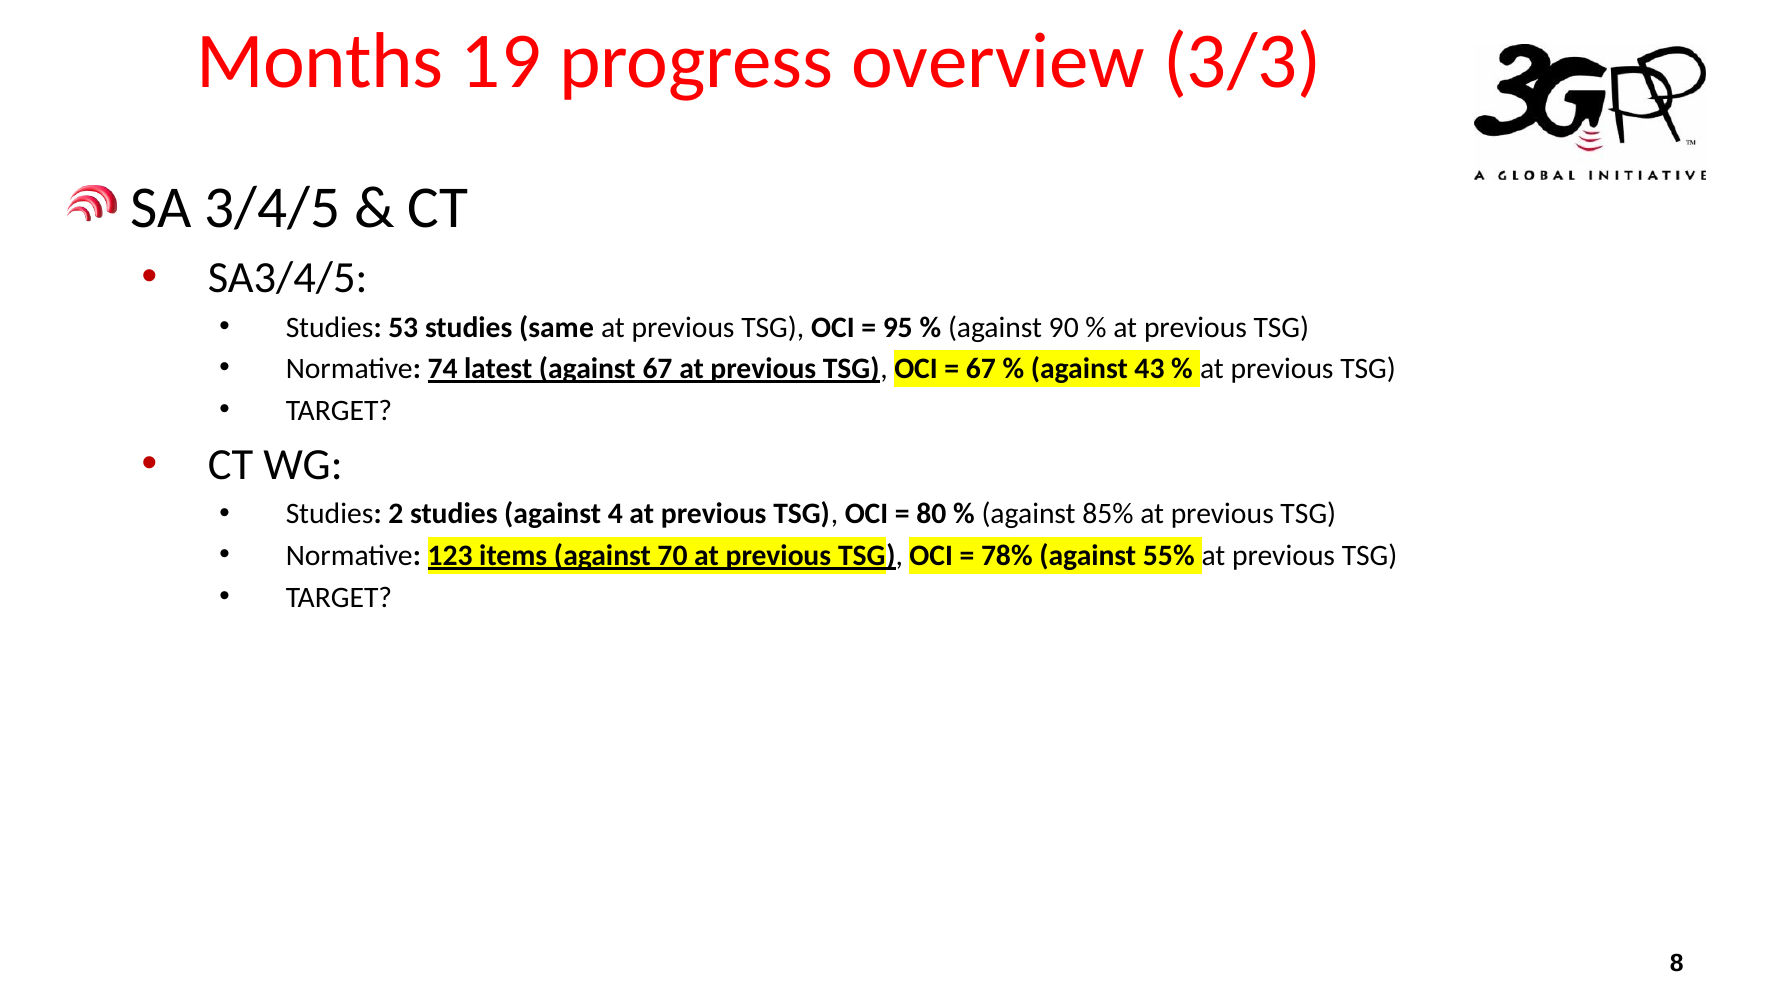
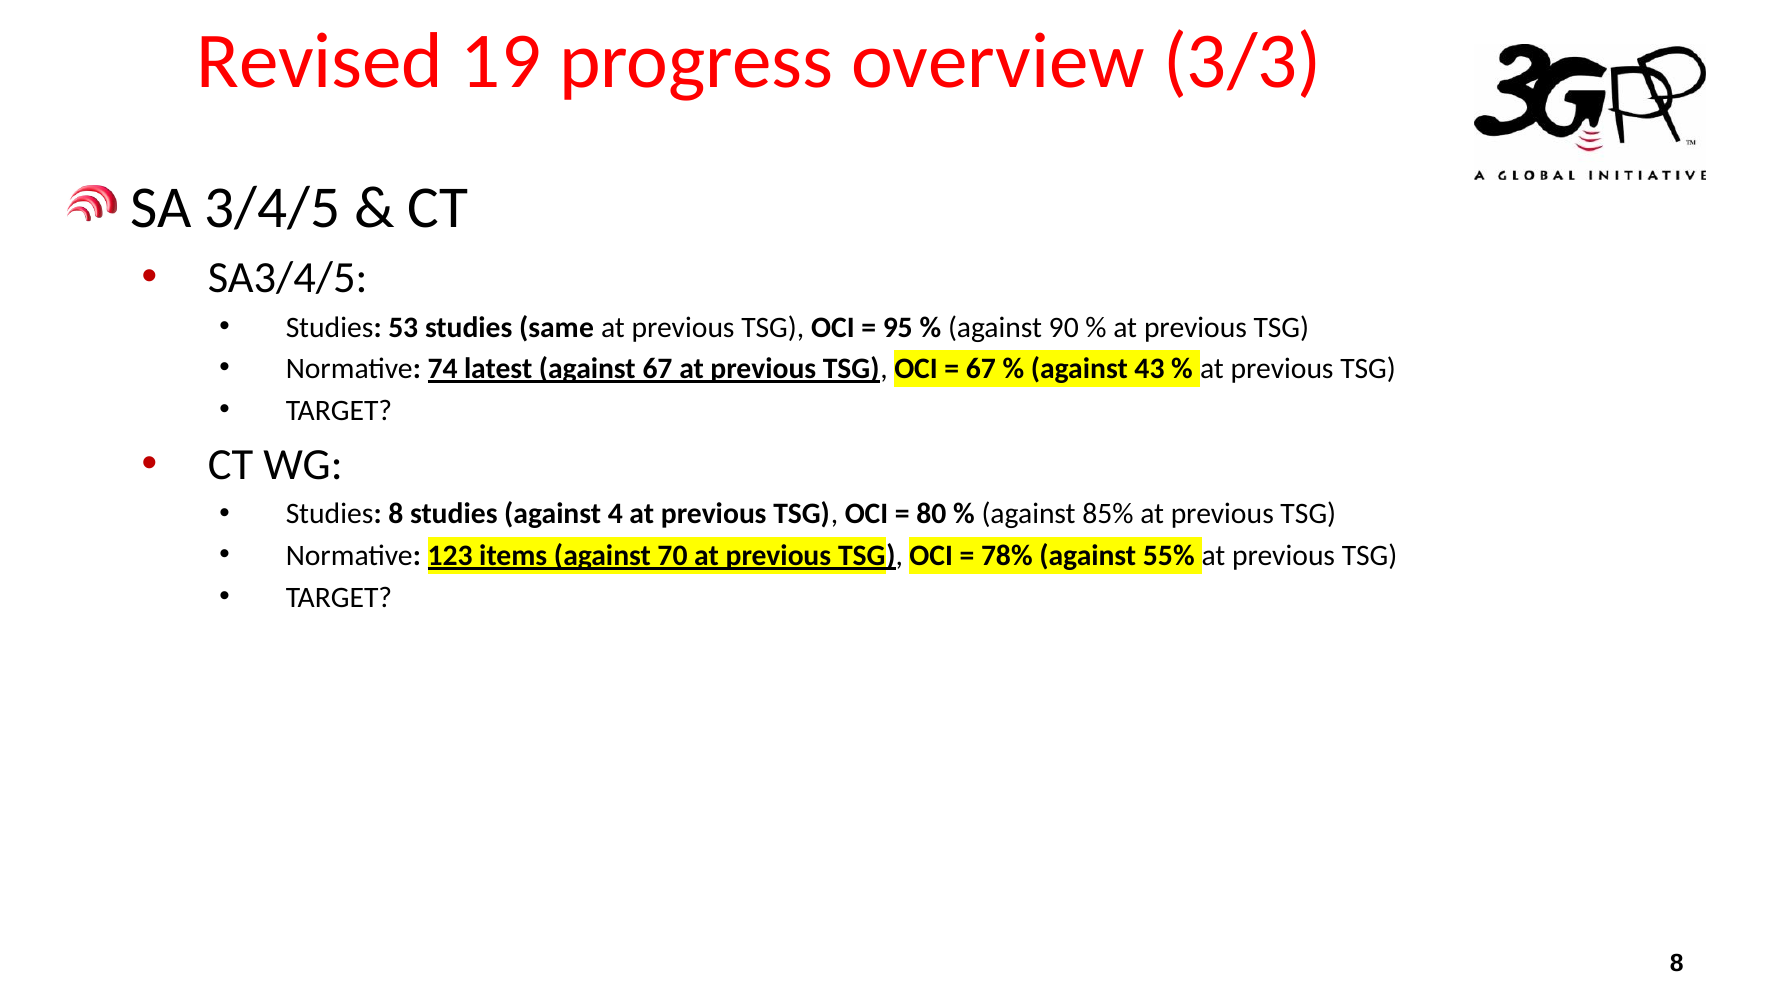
Months: Months -> Revised
Studies 2: 2 -> 8
